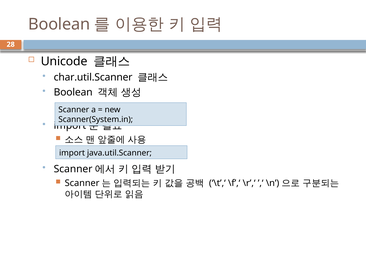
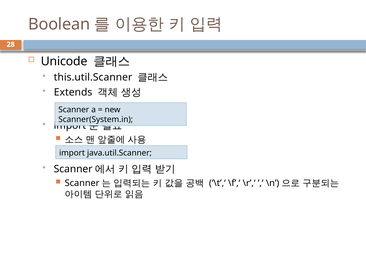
char.util.Scanner: char.util.Scanner -> this.util.Scanner
Boolean at (73, 93): Boolean -> Extends
